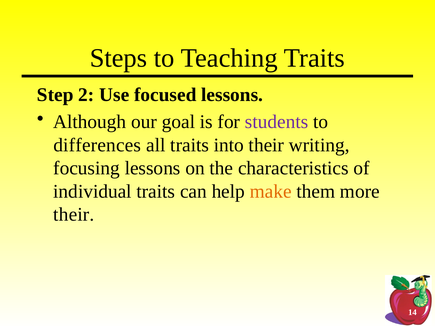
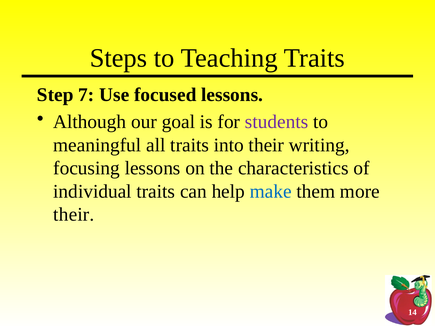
2: 2 -> 7
differences: differences -> meaningful
make colour: orange -> blue
